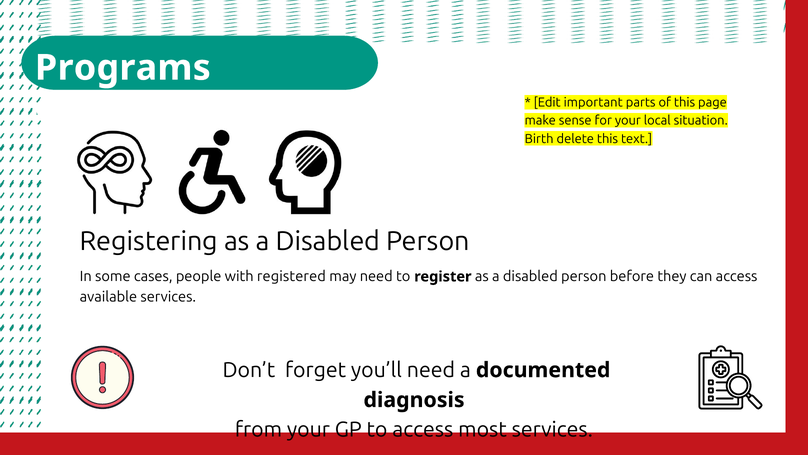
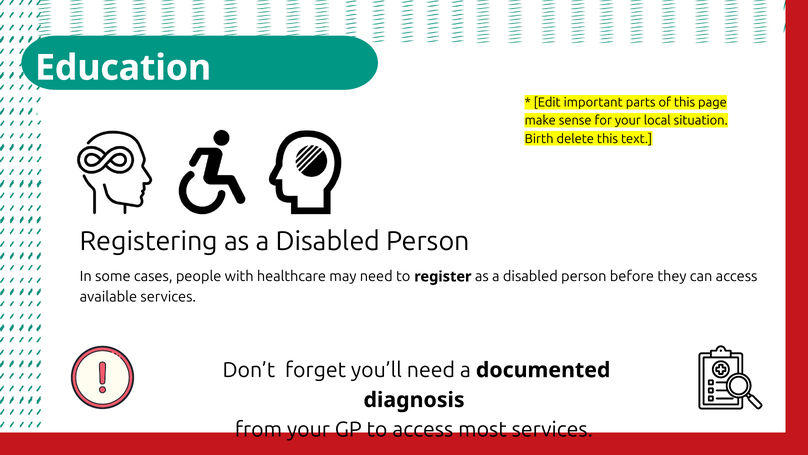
Programs: Programs -> Education
registered: registered -> healthcare
